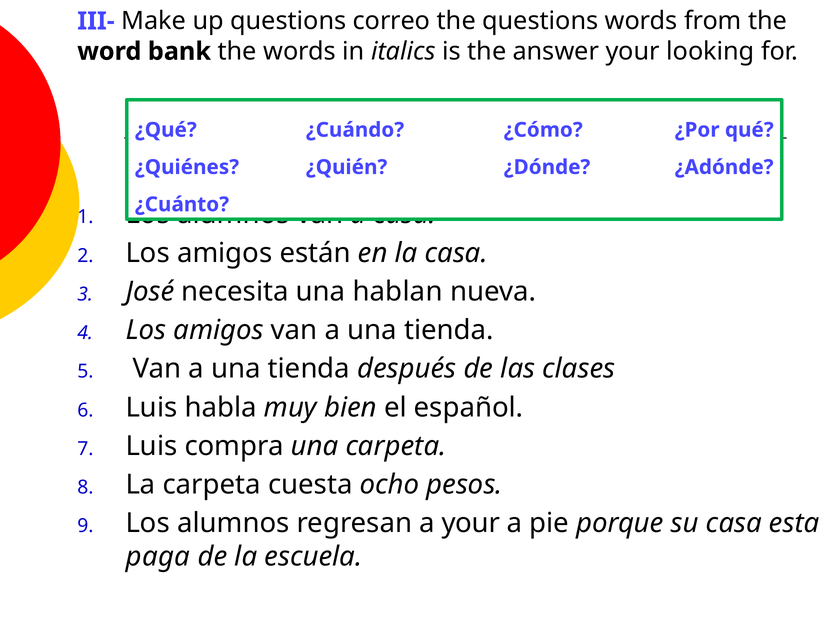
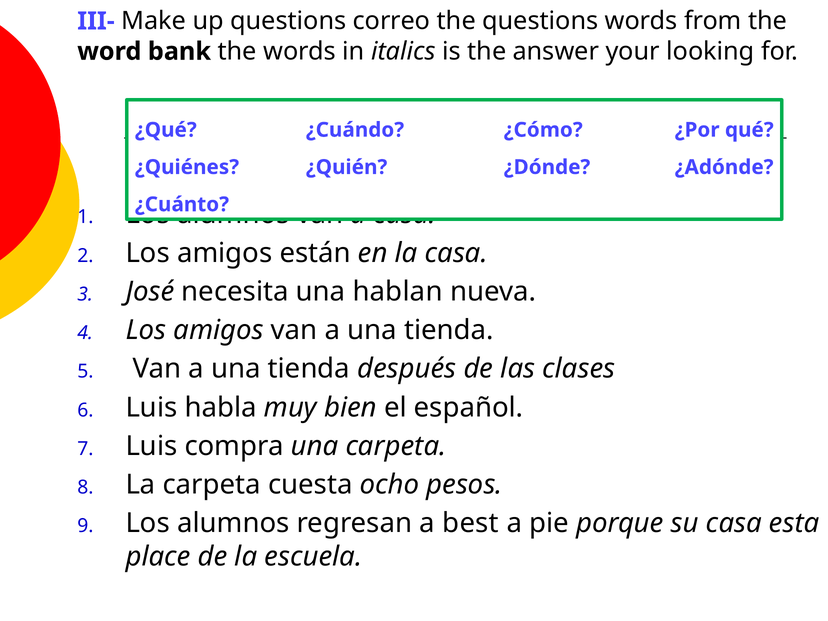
a your: your -> best
paga: paga -> place
